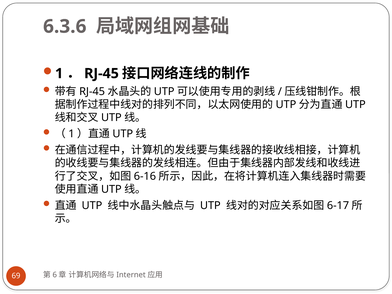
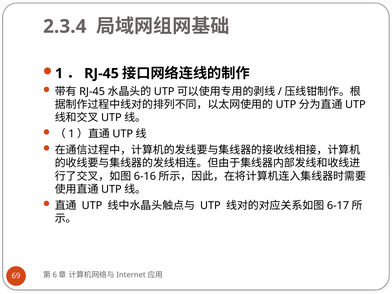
6.3.6: 6.3.6 -> 2.3.4
